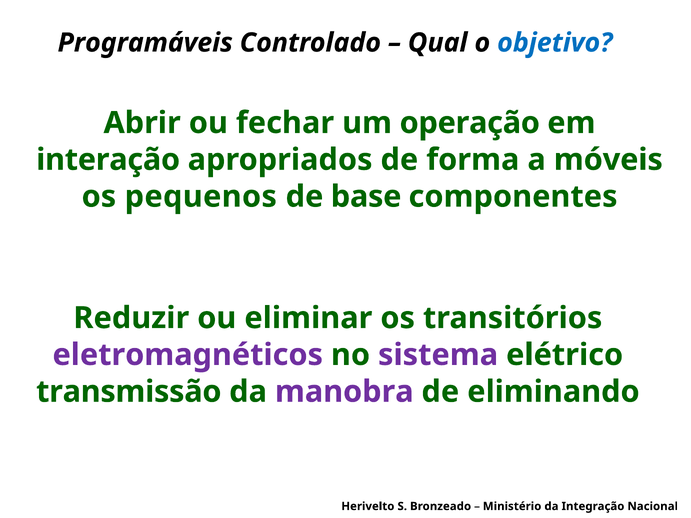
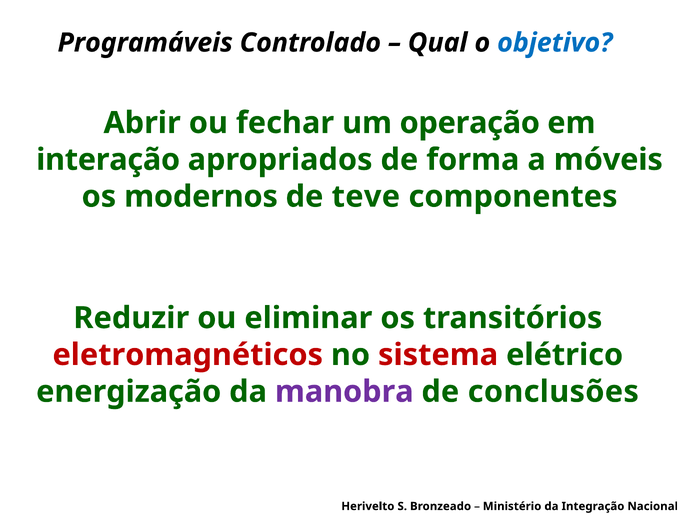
pequenos: pequenos -> modernos
base: base -> teve
eletromagnéticos colour: purple -> red
sistema colour: purple -> red
transmissão: transmissão -> energização
eliminando: eliminando -> conclusões
